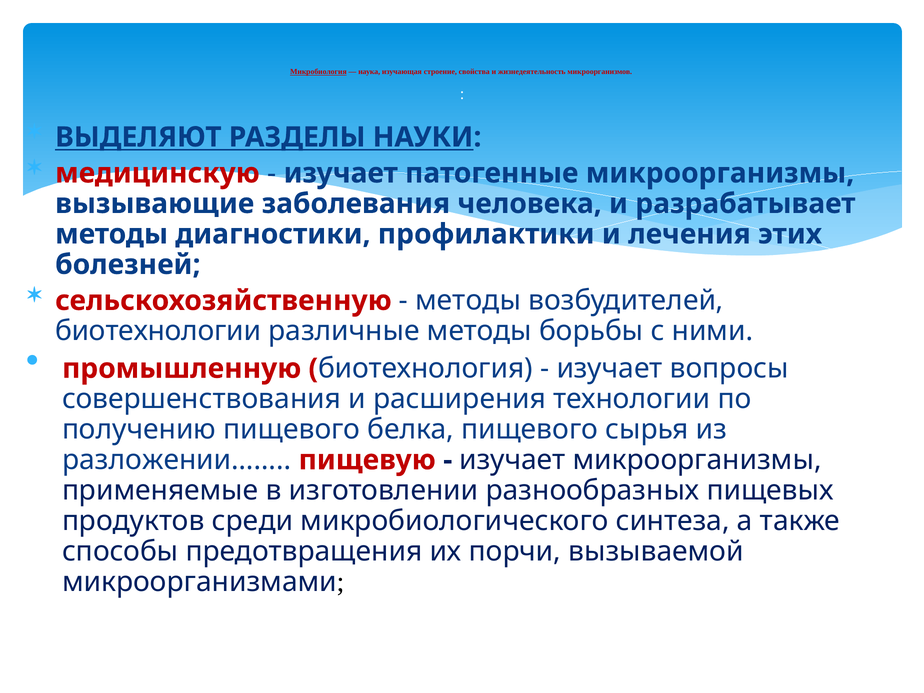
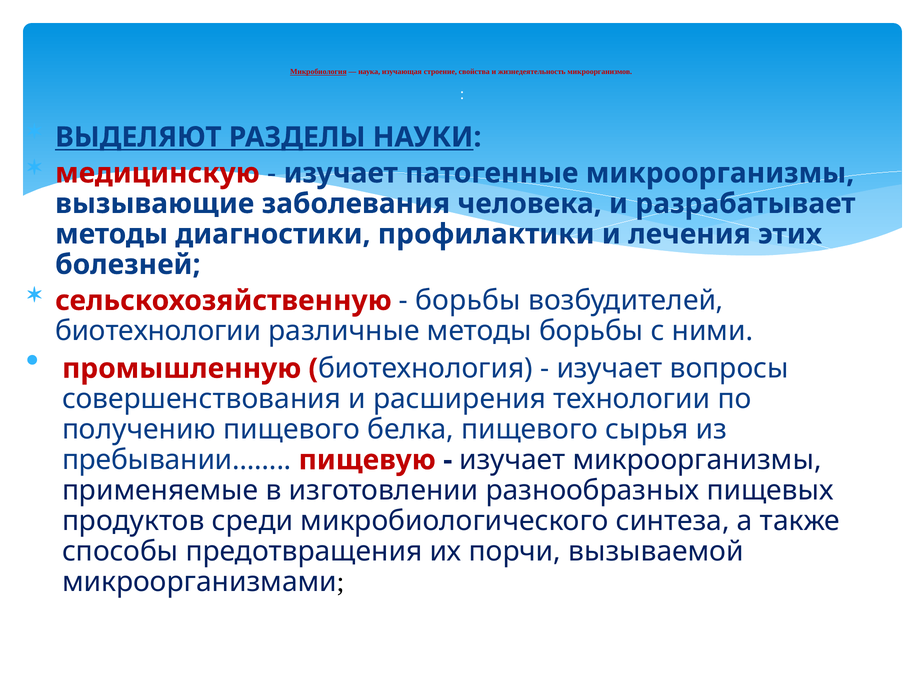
методы at (468, 301): методы -> борьбы
разложении……: разложении…… -> пребывании……
